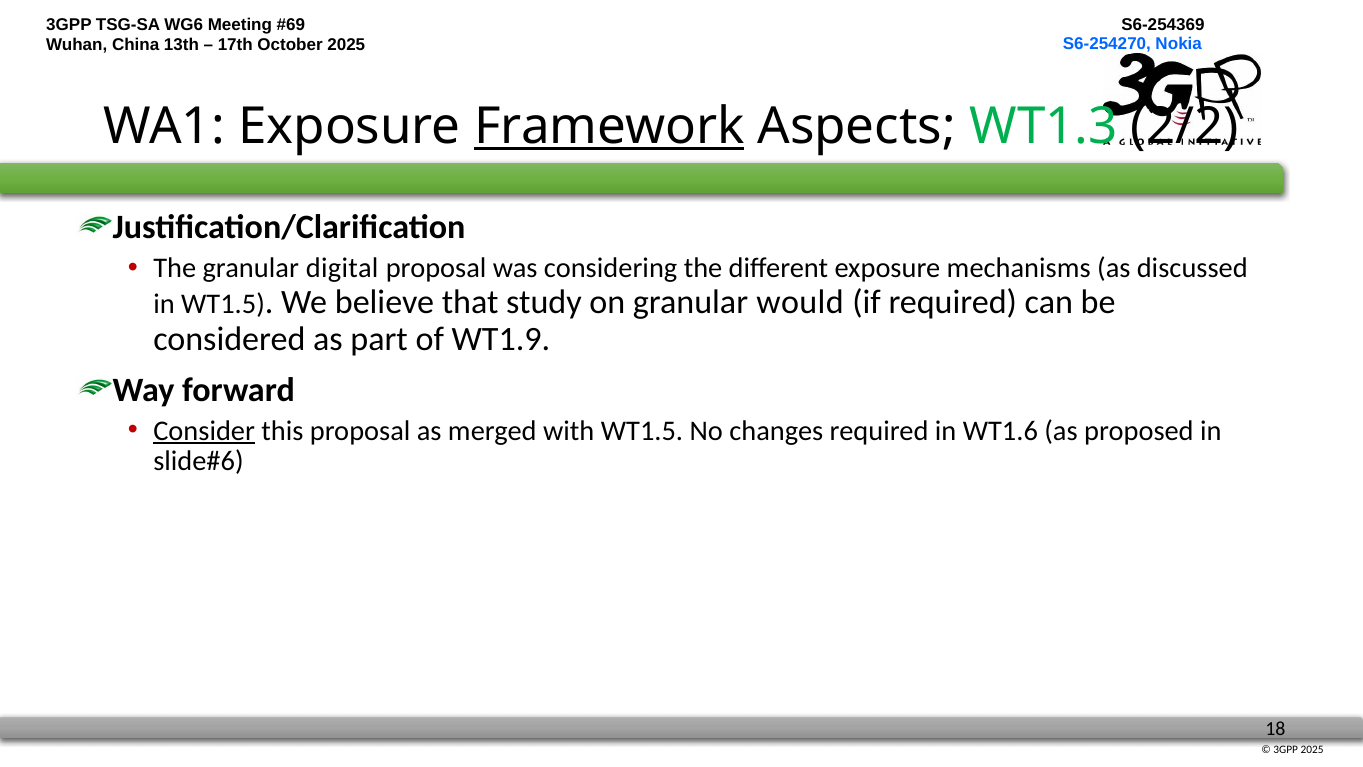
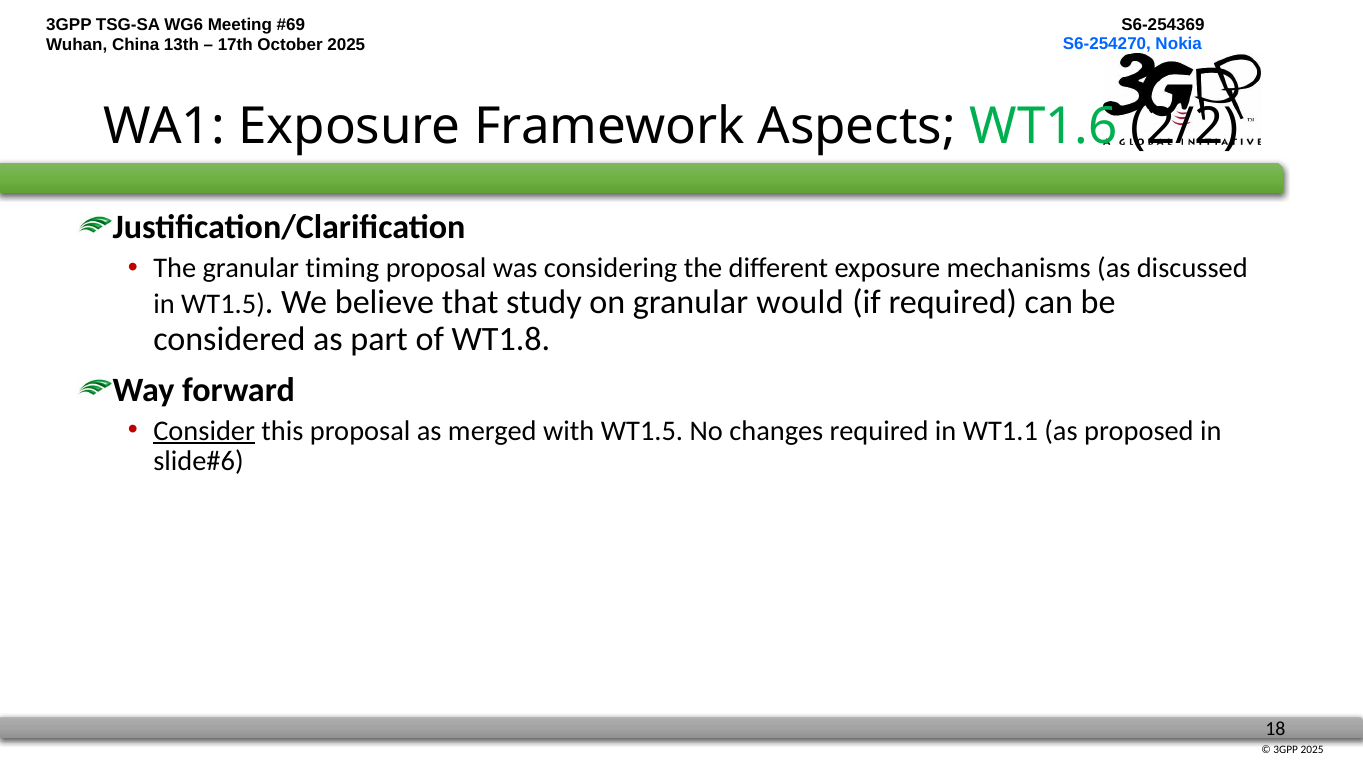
Framework underline: present -> none
WT1.3: WT1.3 -> WT1.6
digital: digital -> timing
WT1.9: WT1.9 -> WT1.8
WT1.6: WT1.6 -> WT1.1
